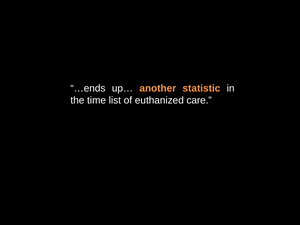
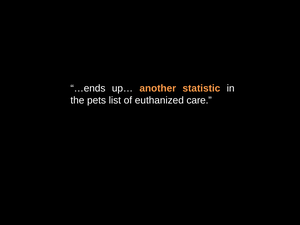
time: time -> pets
